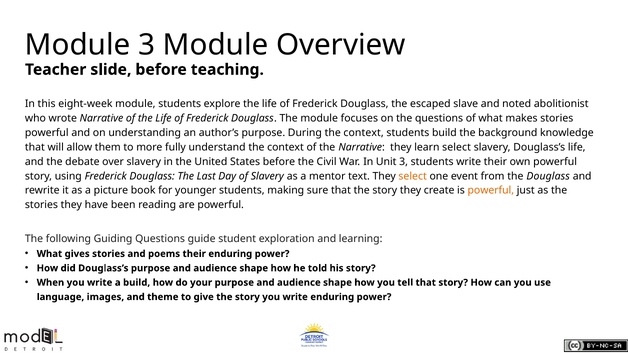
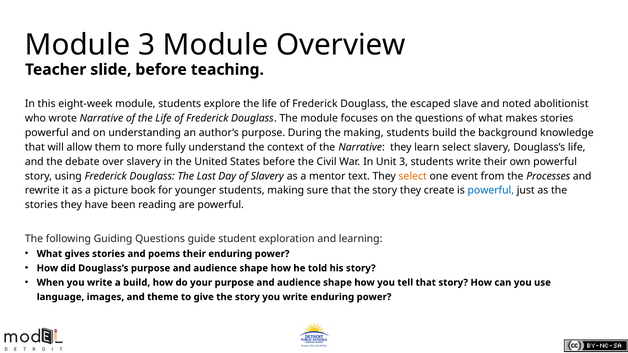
During the context: context -> making
the Douglass: Douglass -> Processes
powerful at (491, 191) colour: orange -> blue
